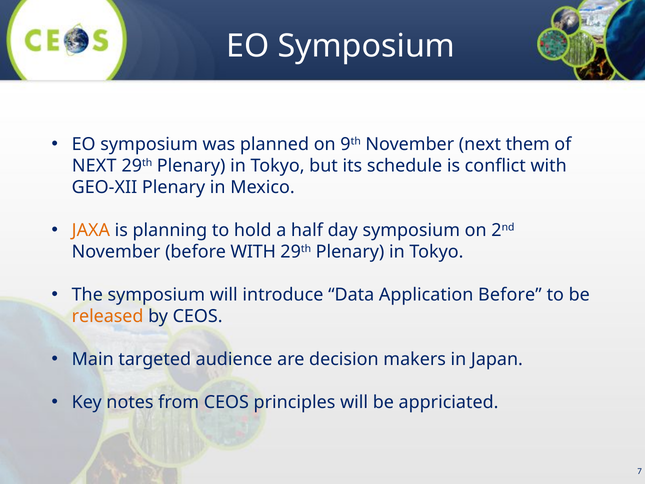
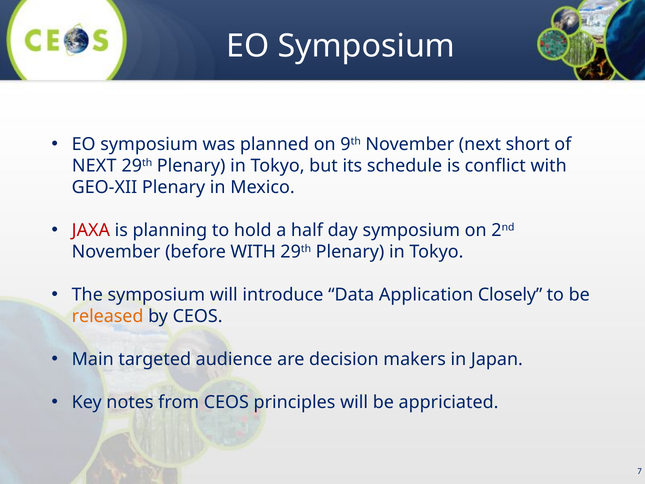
them: them -> short
JAXA colour: orange -> red
Application Before: Before -> Closely
